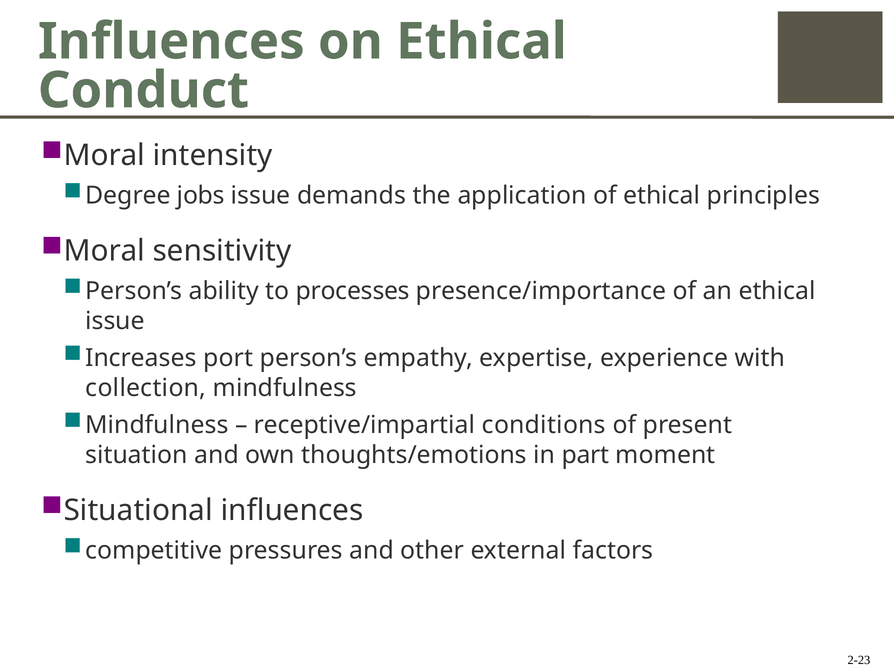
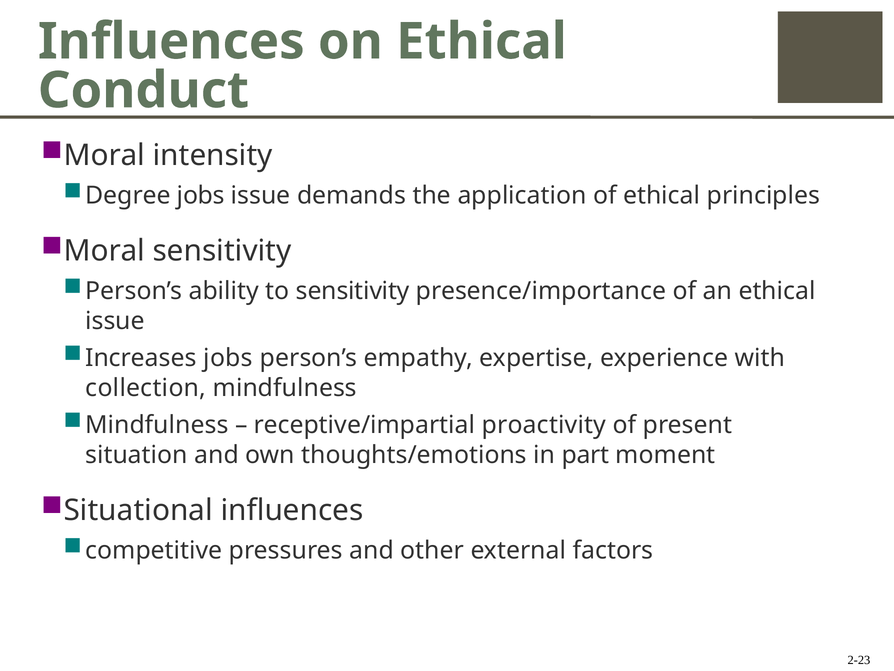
to processes: processes -> sensitivity
Increases port: port -> jobs
conditions: conditions -> proactivity
